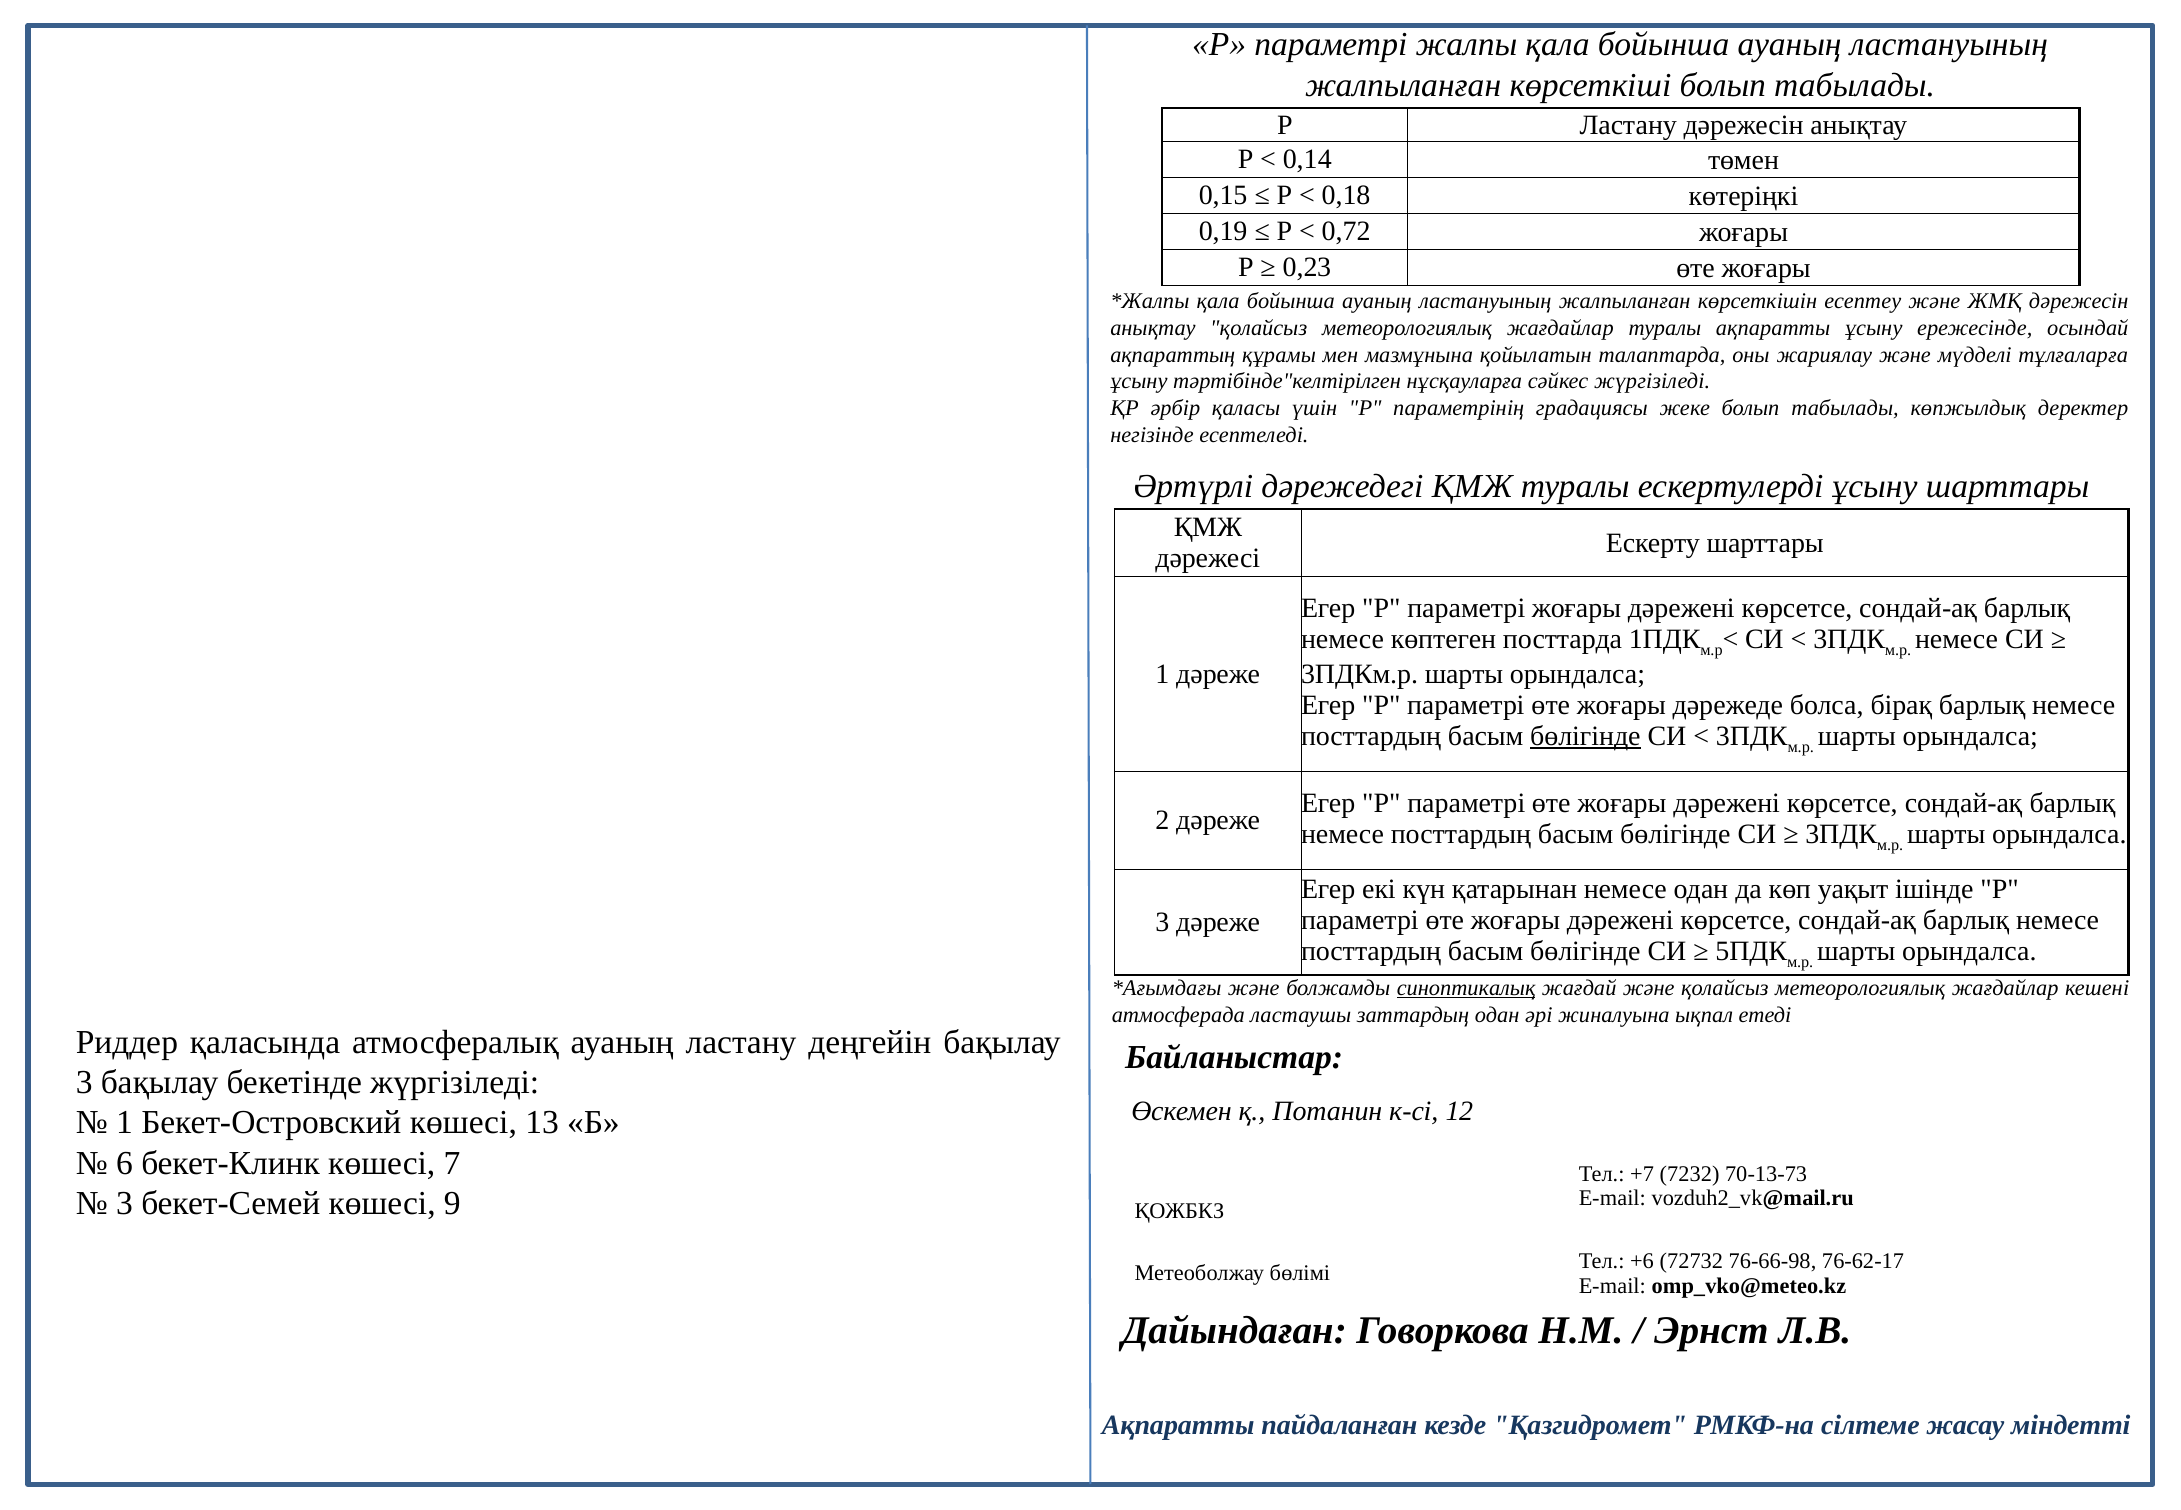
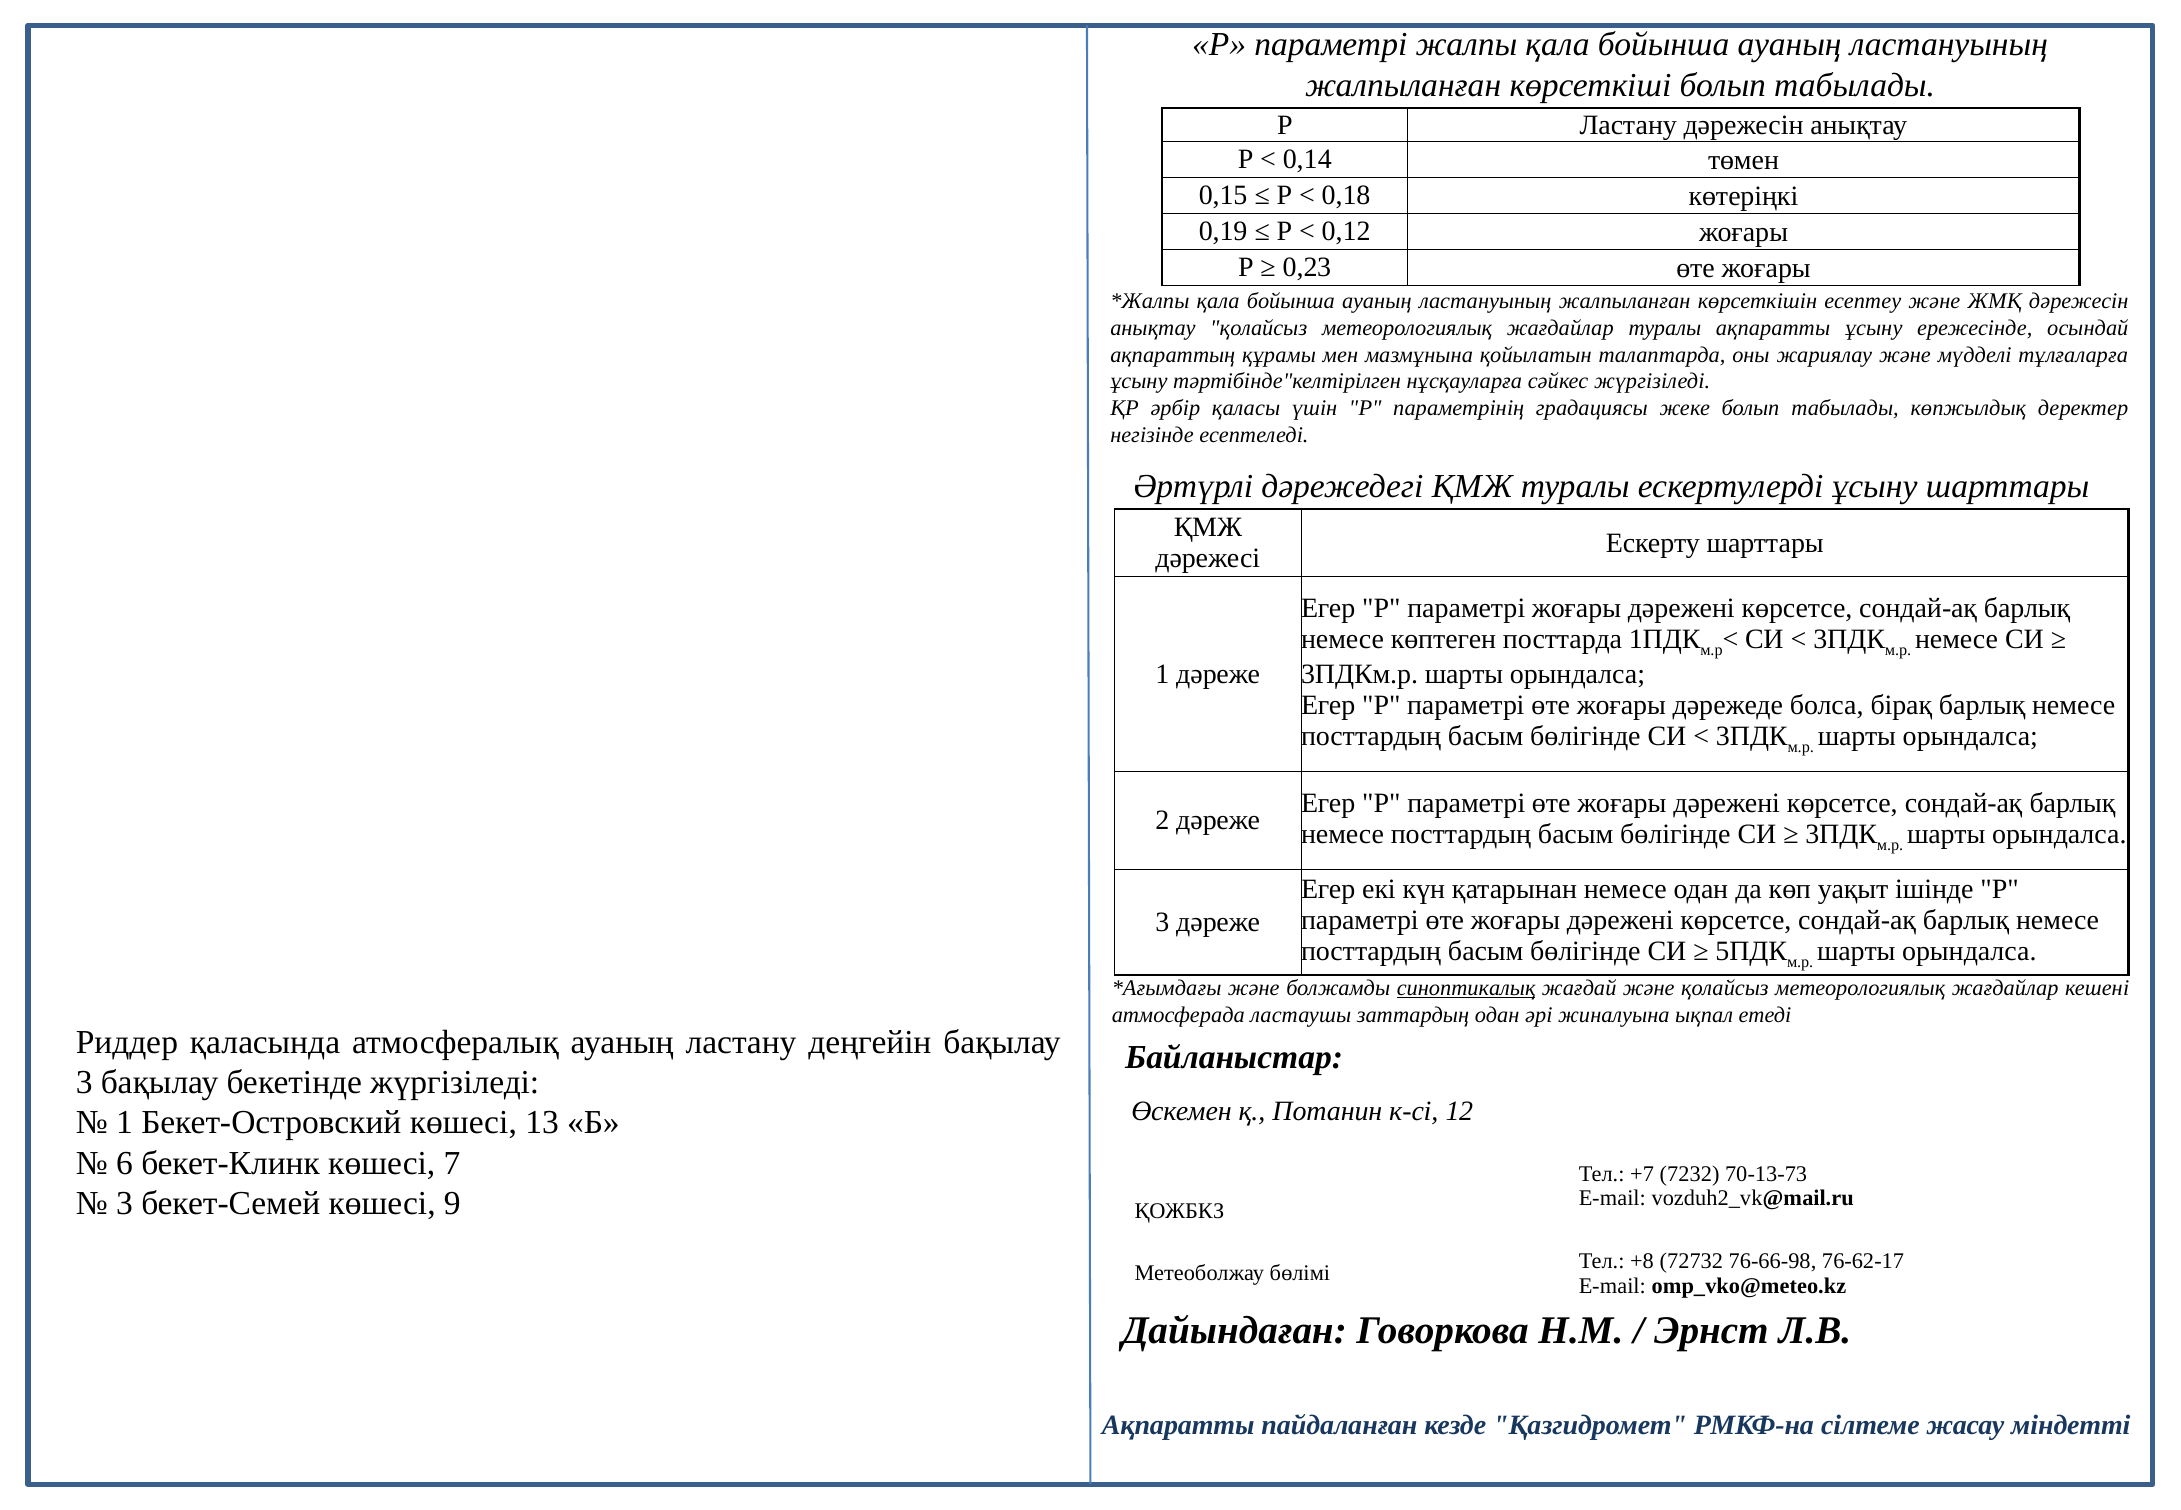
0,72: 0,72 -> 0,12
бөлігінде at (1585, 736) underline: present -> none
+6: +6 -> +8
